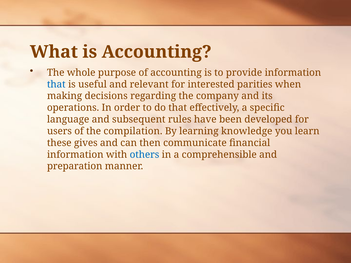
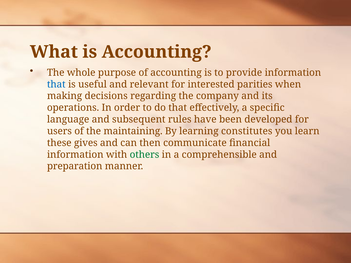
compilation: compilation -> maintaining
knowledge: knowledge -> constitutes
others colour: blue -> green
